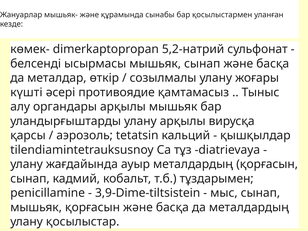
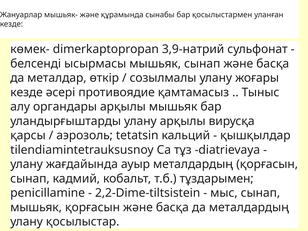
5,2-натрий: 5,2-натрий -> 3,9-натрий
күшті at (26, 92): күшті -> кезде
3,9-Dime-tiltsistein: 3,9-Dime-tiltsistein -> 2,2-Dime-tiltsistein
